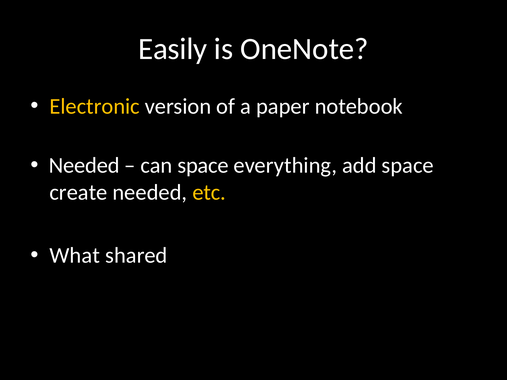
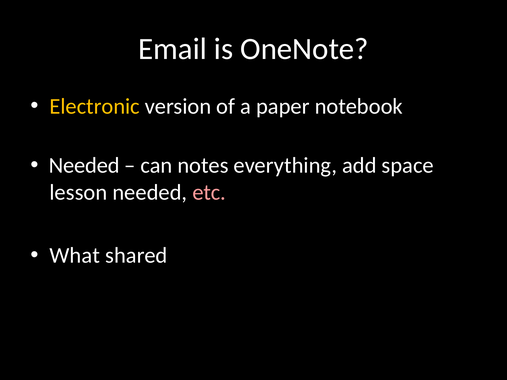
Easily: Easily -> Email
can space: space -> notes
create: create -> lesson
etc colour: yellow -> pink
